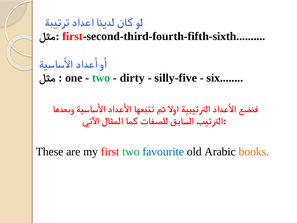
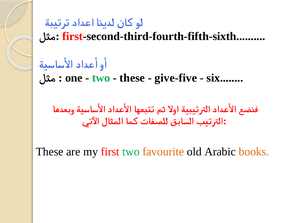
dirty at (132, 78): dirty -> these
silly-five: silly-five -> give-five
favourite colour: blue -> orange
